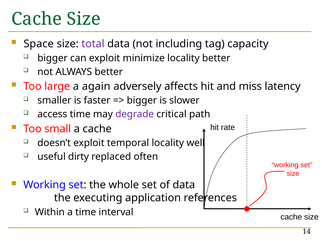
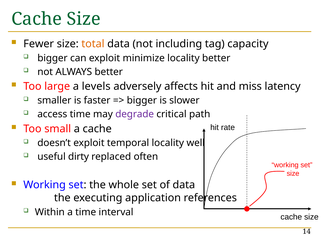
Space: Space -> Fewer
total colour: purple -> orange
again: again -> levels
